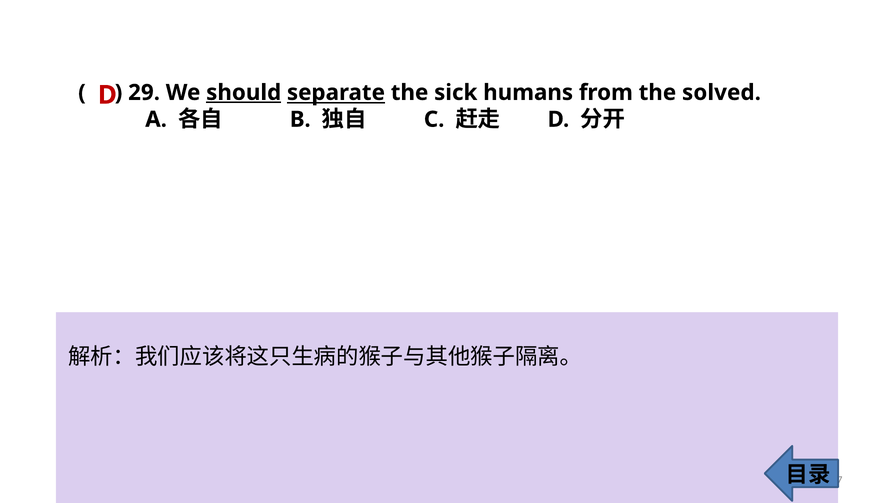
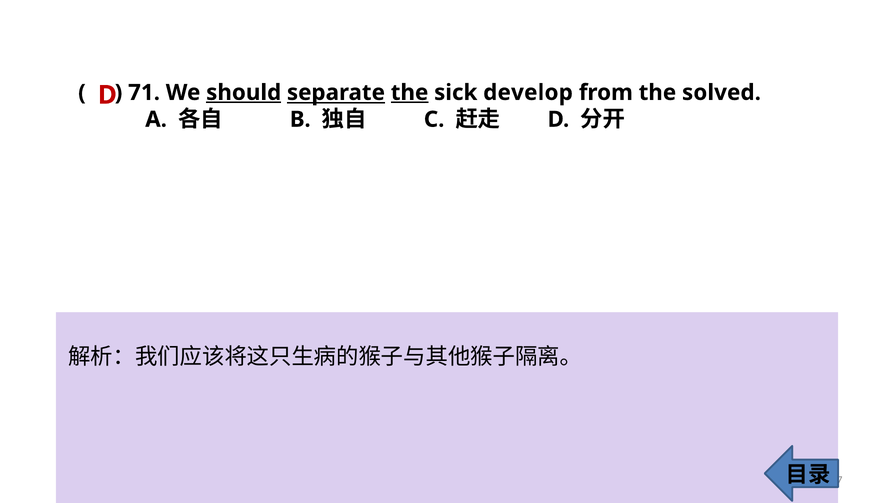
29: 29 -> 71
the at (410, 93) underline: none -> present
humans: humans -> develop
